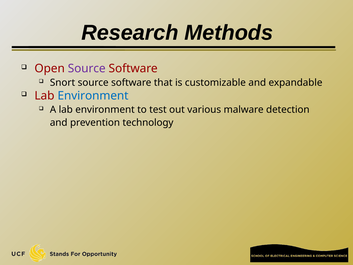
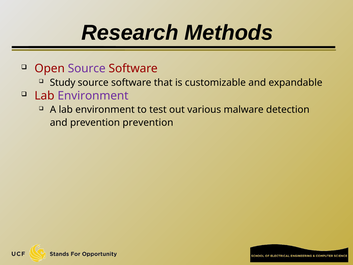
Snort: Snort -> Study
Environment at (93, 96) colour: blue -> purple
prevention technology: technology -> prevention
